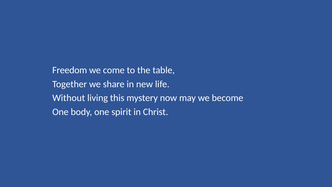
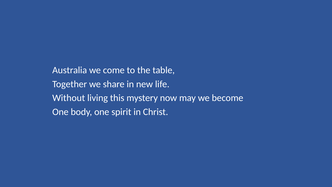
Freedom: Freedom -> Australia
